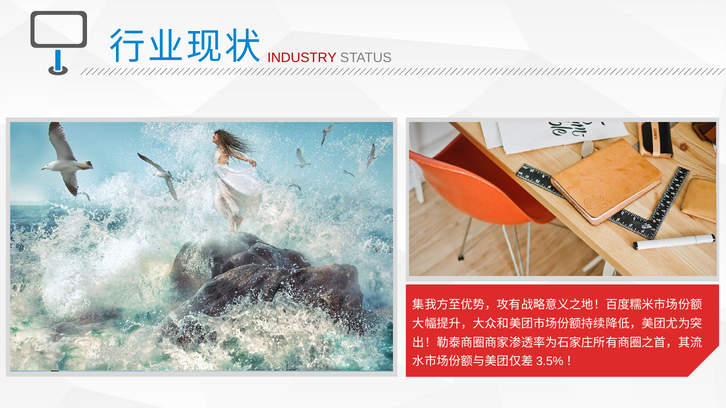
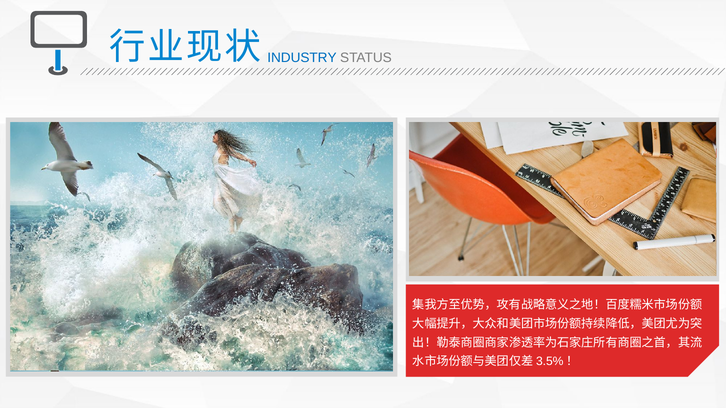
INDUSTRY colour: red -> blue
